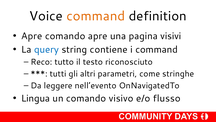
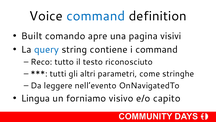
command at (96, 16) colour: orange -> blue
Apre at (32, 36): Apre -> Built
un comando: comando -> forniamo
flusso: flusso -> capito
